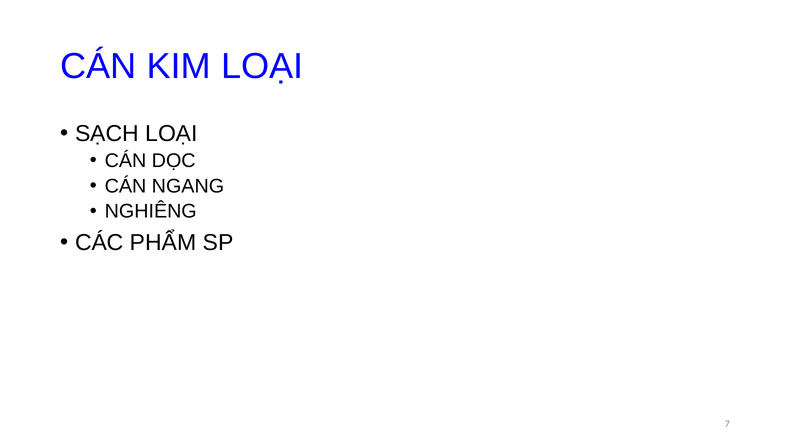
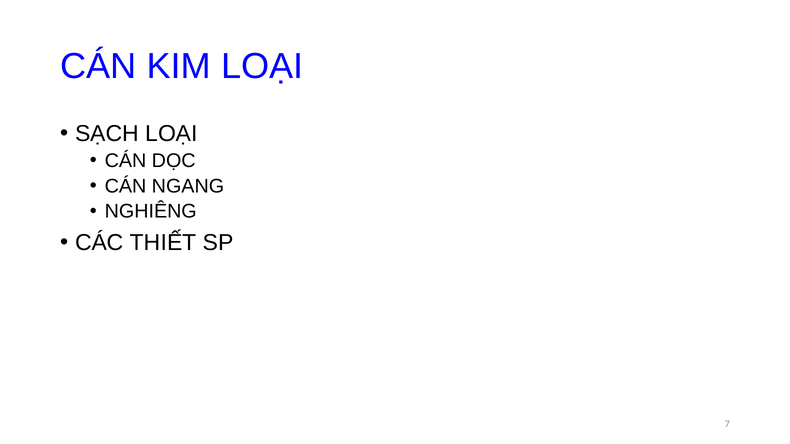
PHẨM: PHẨM -> THIẾT
